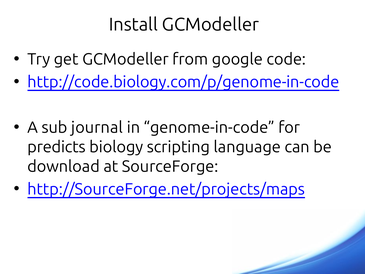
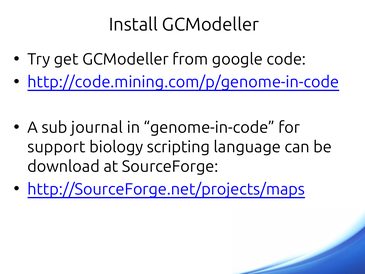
http://code.biology.com/p/genome-in-code: http://code.biology.com/p/genome-in-code -> http://code.mining.com/p/genome-in-code
predicts: predicts -> support
